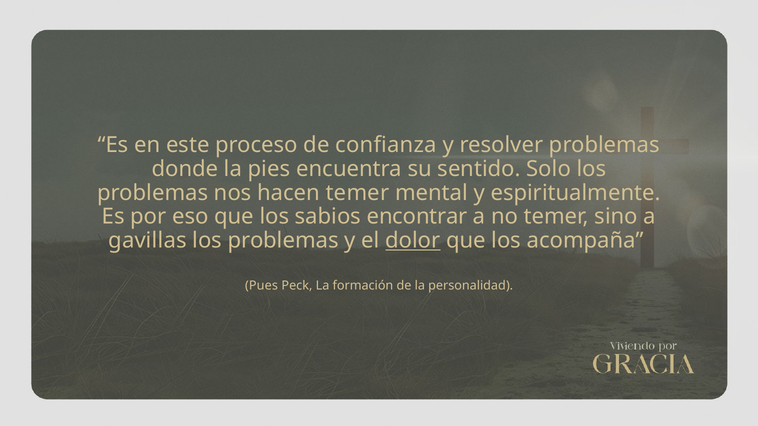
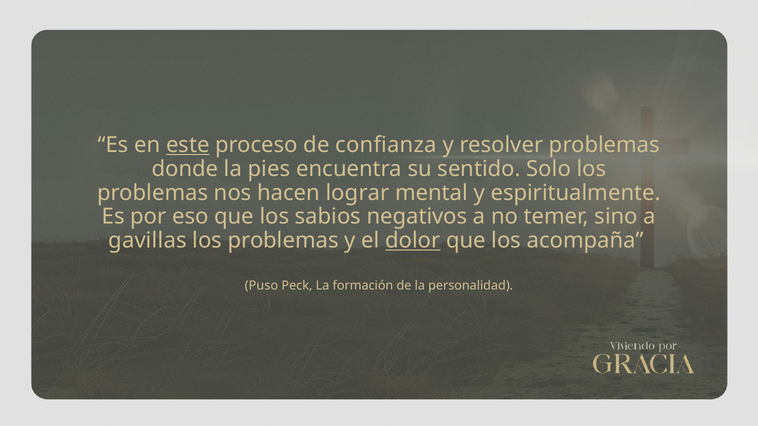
este underline: none -> present
hacen temer: temer -> lograr
encontrar: encontrar -> negativos
Pues: Pues -> Puso
